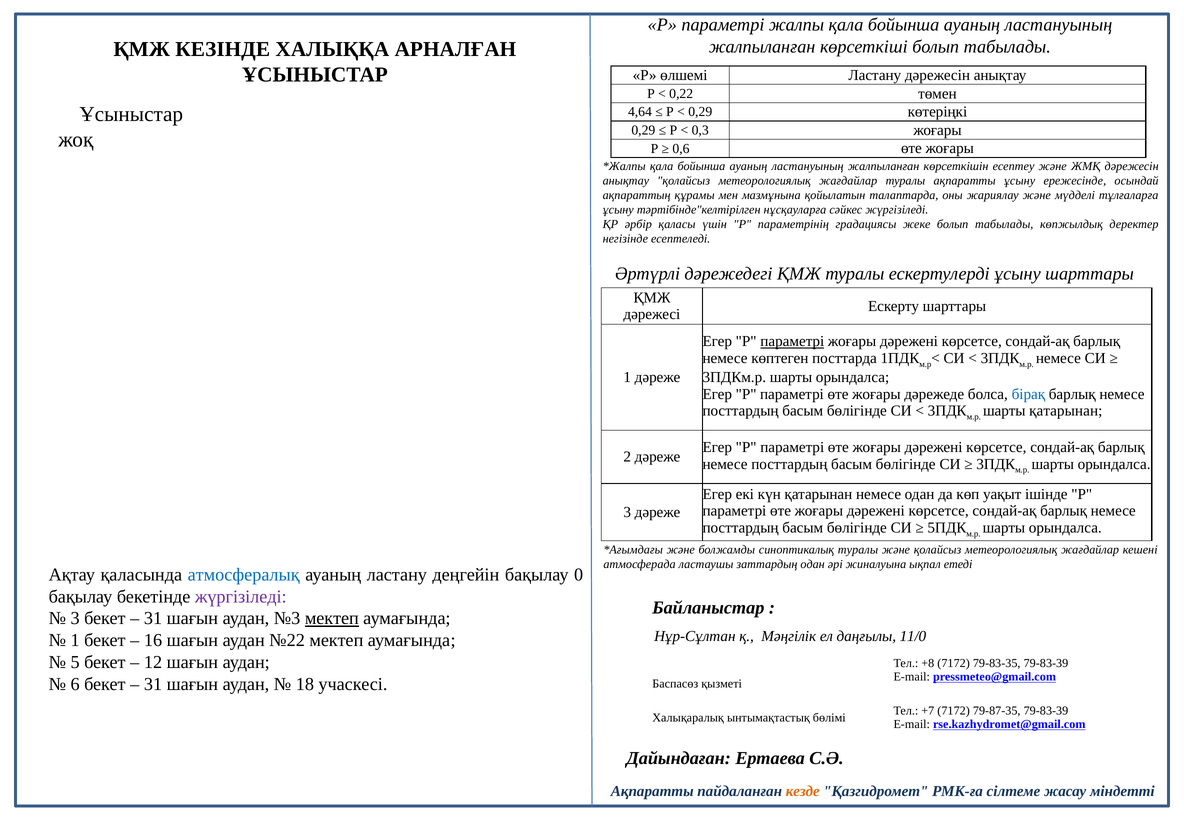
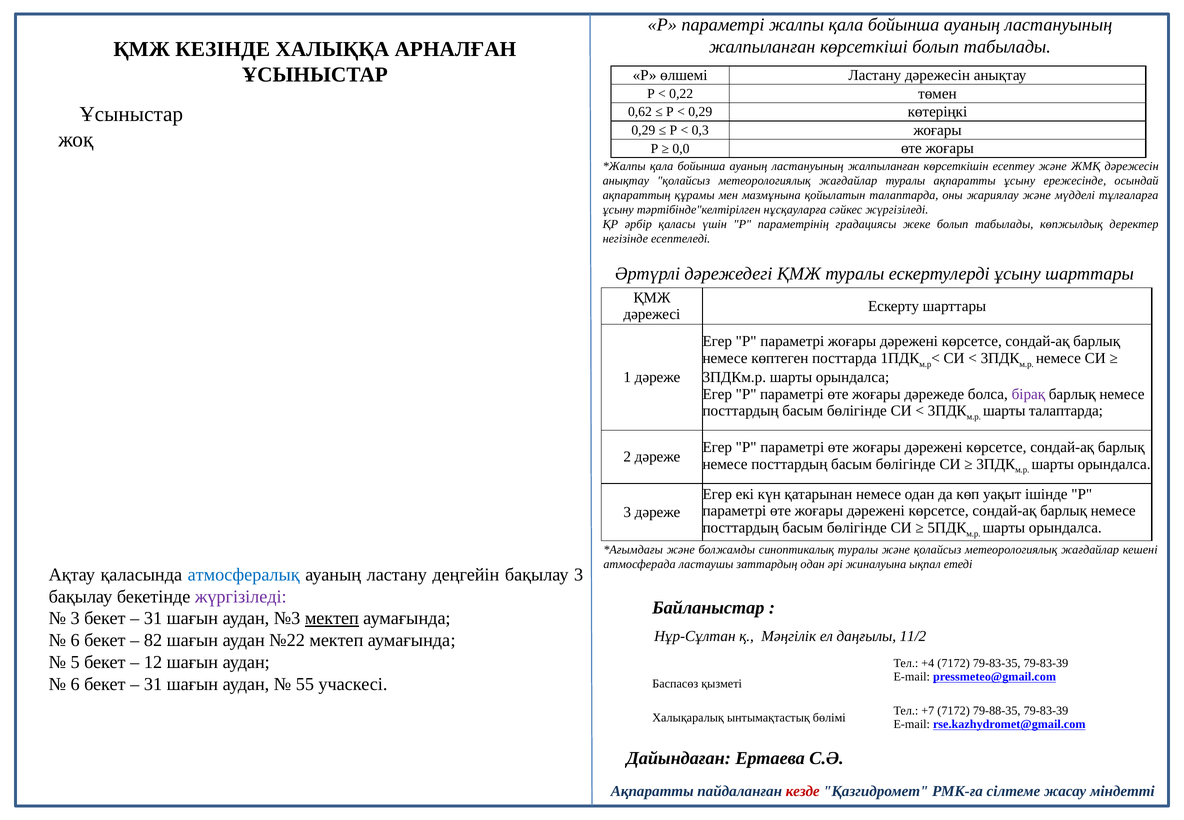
4,64: 4,64 -> 0,62
0,6: 0,6 -> 0,0
параметрі at (792, 341) underline: present -> none
бірақ colour: blue -> purple
шарты қатарынан: қатарынан -> талаптарда
бақылау 0: 0 -> 3
11/0: 11/0 -> 11/2
1 at (75, 640): 1 -> 6
16: 16 -> 82
+8: +8 -> +4
18: 18 -> 55
79-87-35: 79-87-35 -> 79-88-35
кезде colour: orange -> red
